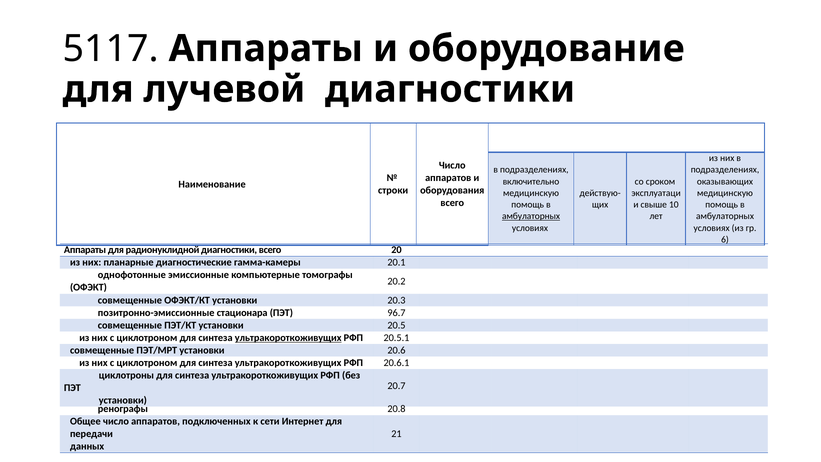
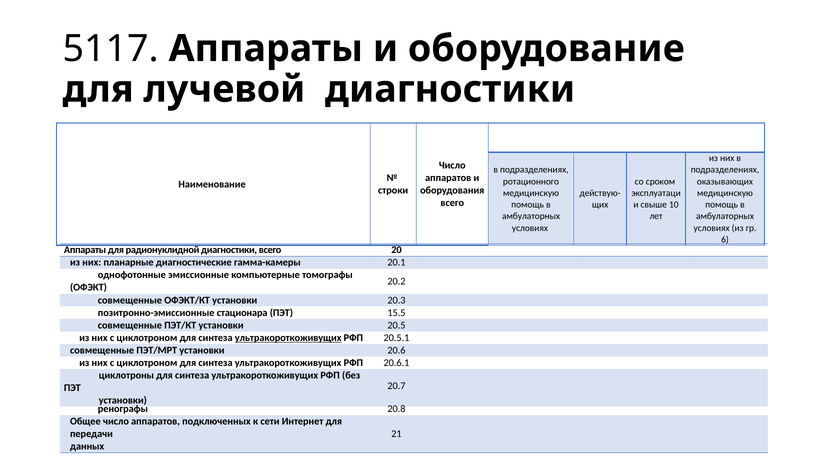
включительно: включительно -> ротационного
амбулаторных at (531, 216) underline: present -> none
96.7: 96.7 -> 15.5
